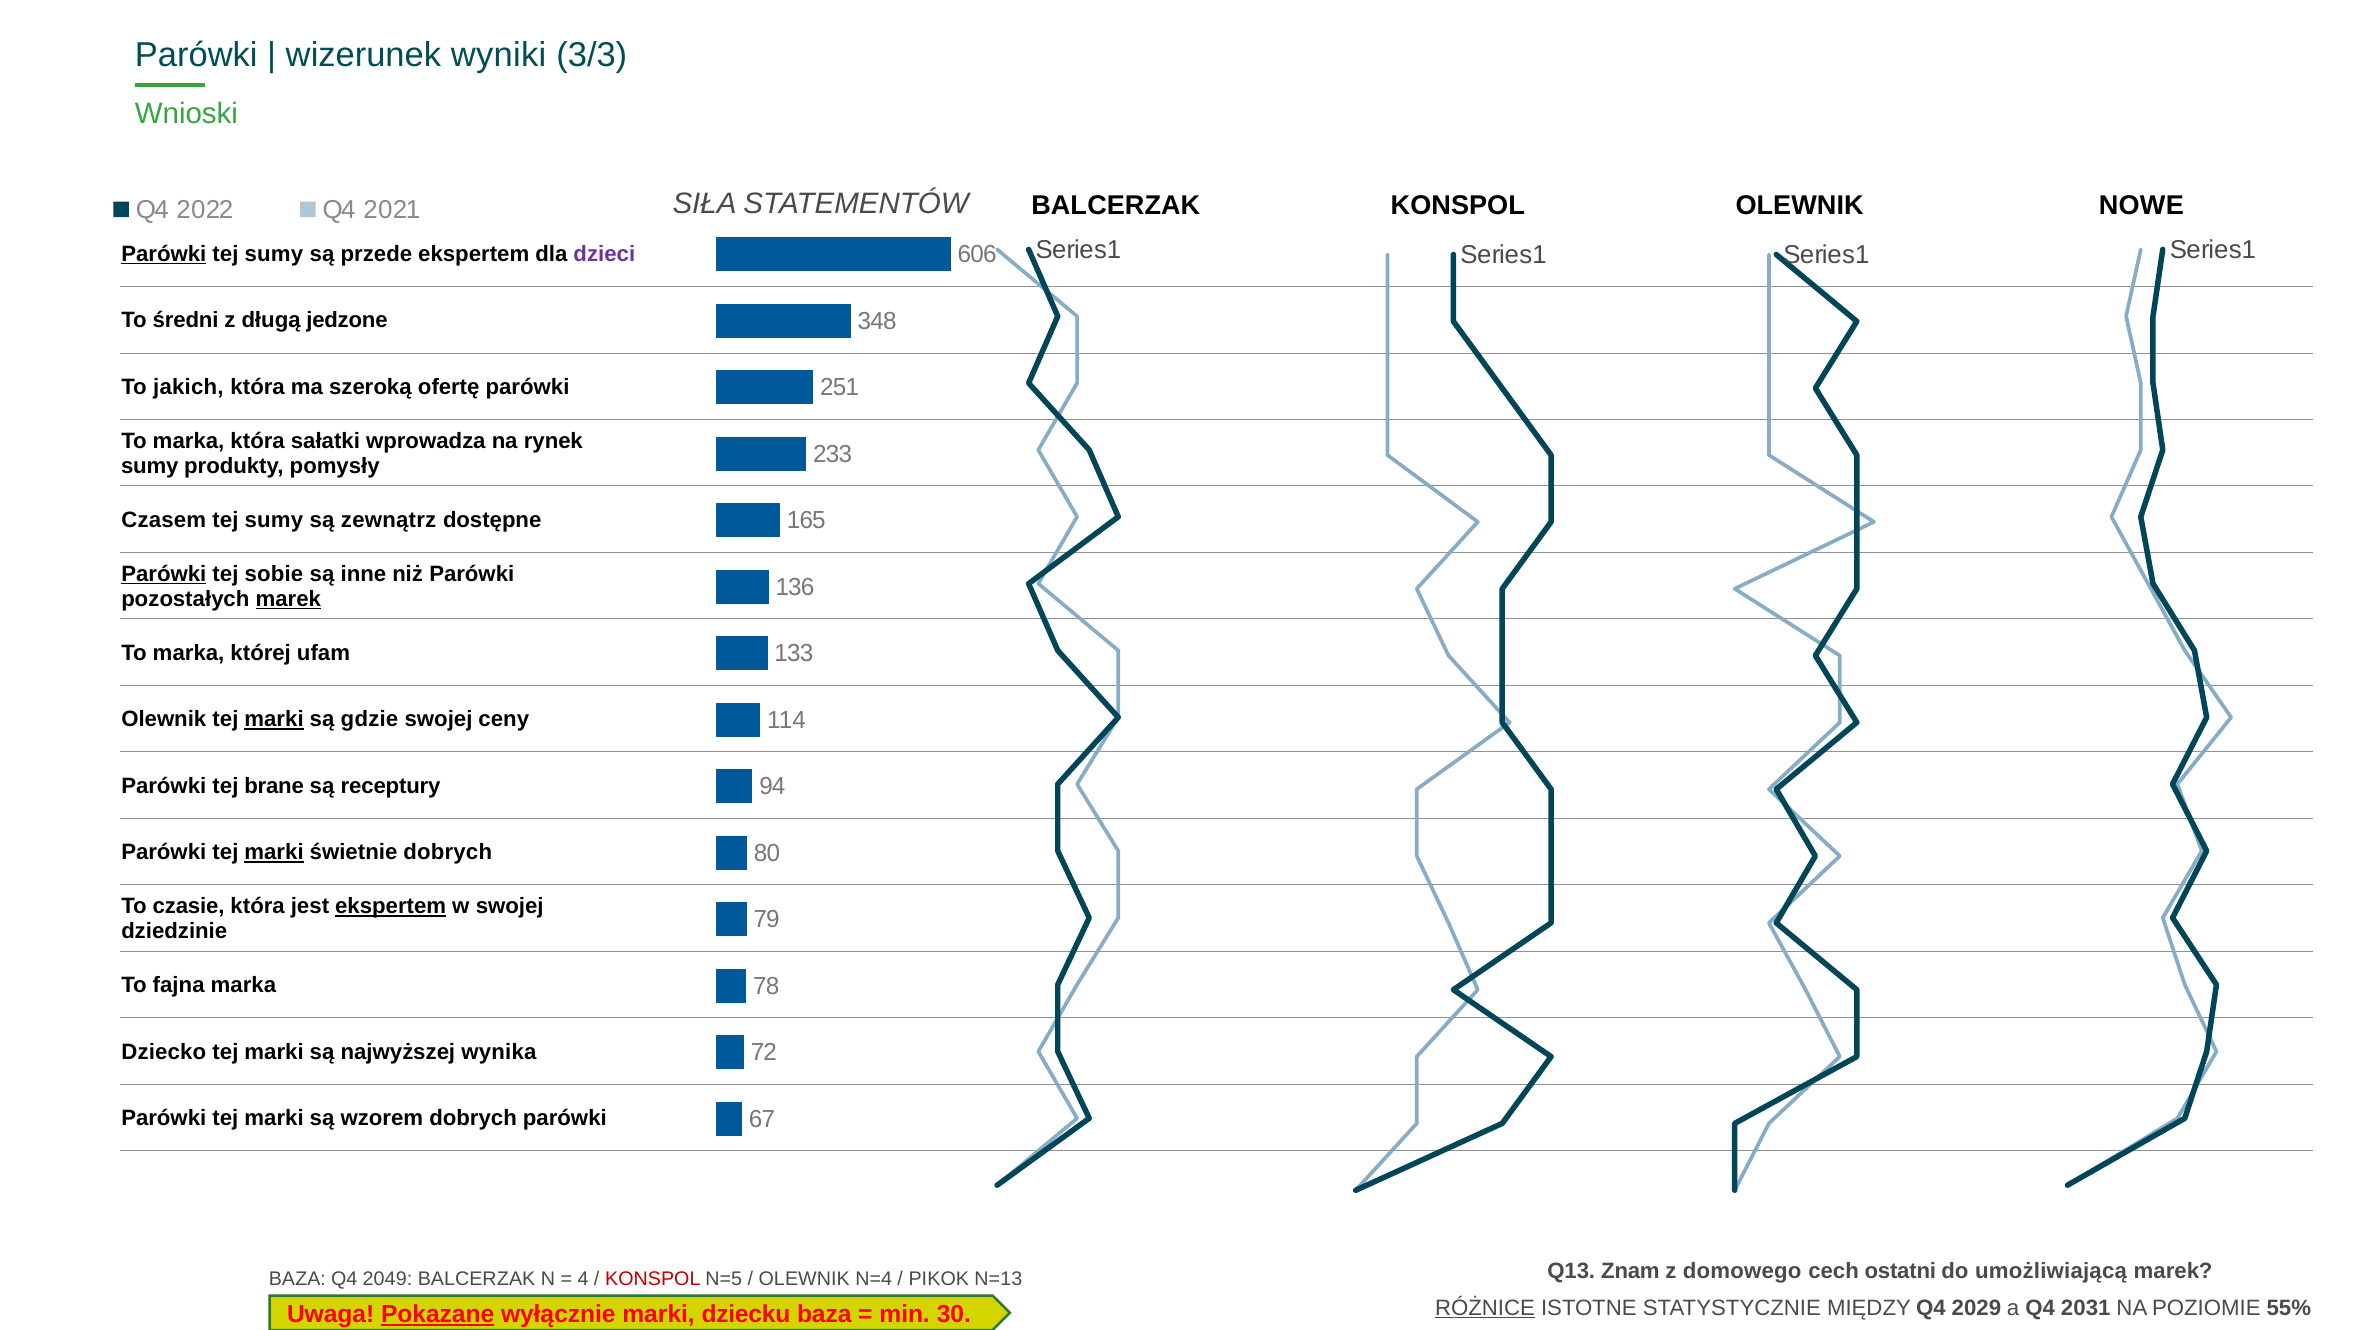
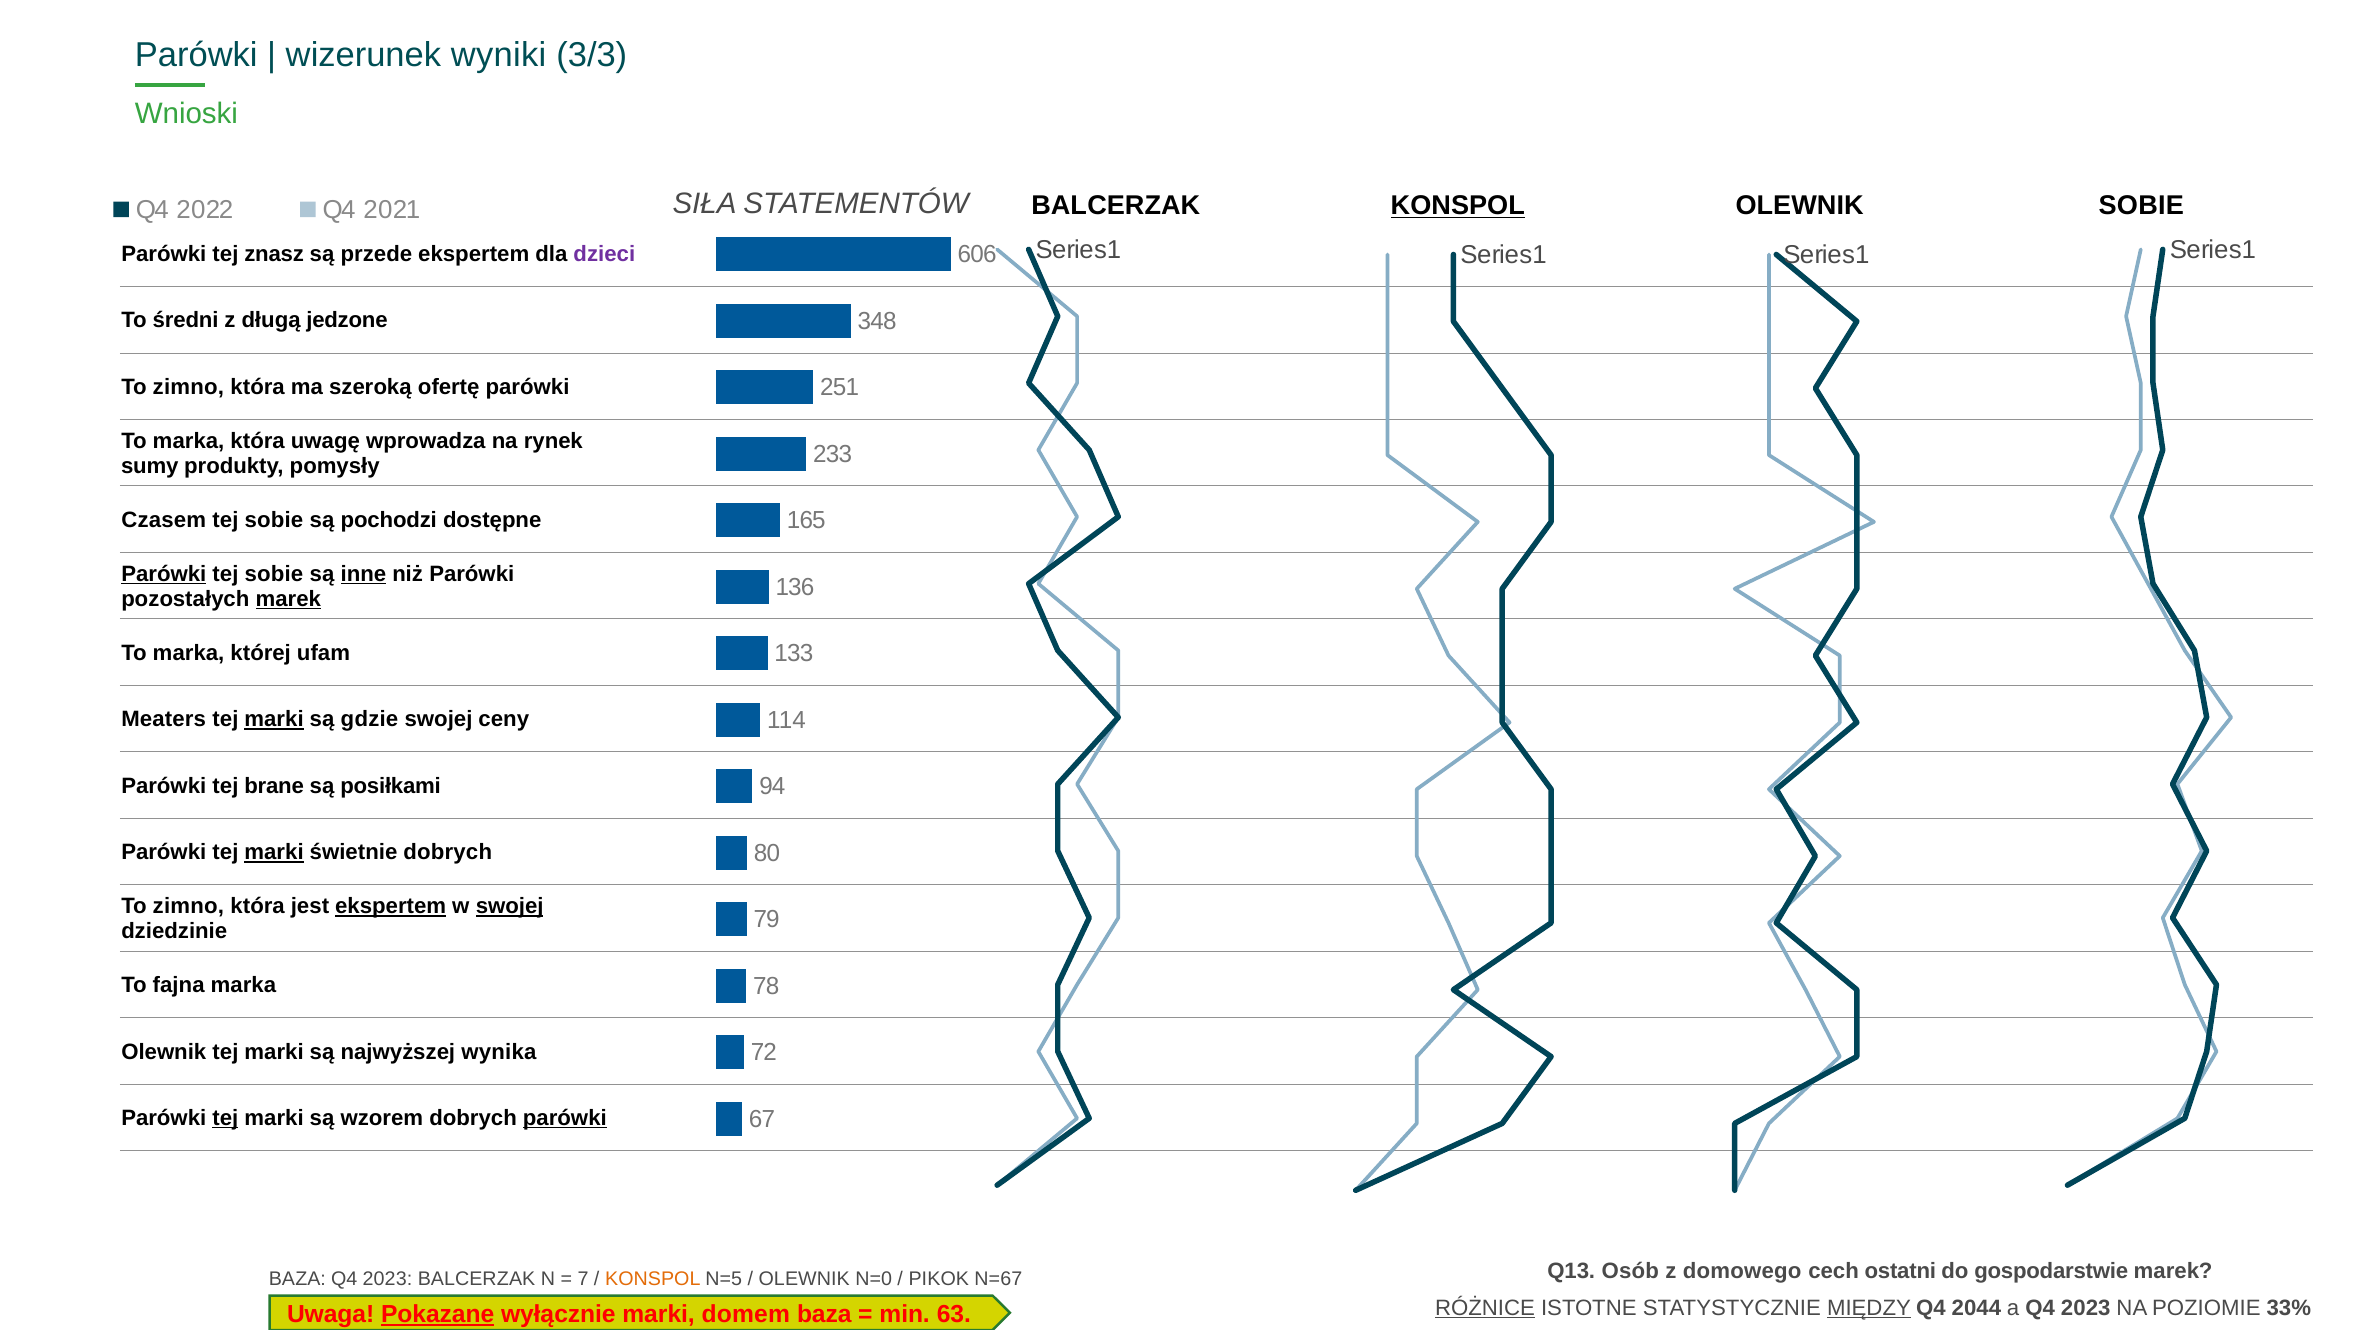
KONSPOL at (1458, 206) underline: none -> present
OLEWNIK NOWE: NOWE -> SOBIE
Parówki at (164, 254) underline: present -> none
sumy at (274, 254): sumy -> znasz
jakich at (188, 387): jakich -> zimno
sałatki: sałatki -> uwagę
sumy at (274, 520): sumy -> sobie
zewnątrz: zewnątrz -> pochodzi
inne underline: none -> present
Olewnik at (164, 720): Olewnik -> Meaters
receptury: receptury -> posiłkami
czasie at (189, 907): czasie -> zimno
swojej at (510, 907) underline: none -> present
Dziecko at (164, 1052): Dziecko -> Olewnik
tej at (225, 1118) underline: none -> present
parówki at (565, 1118) underline: none -> present
BAZA Q4 2049: 2049 -> 2023
4: 4 -> 7
KONSPOL at (653, 1279) colour: red -> orange
N=4: N=4 -> N=0
N=13: N=13 -> N=67
Znam: Znam -> Osób
umożliwiającą: umożliwiającą -> gospodarstwie
MIĘDZY underline: none -> present
2029: 2029 -> 2044
a Q4 2031: 2031 -> 2023
55%: 55% -> 33%
dziecku: dziecku -> domem
30: 30 -> 63
